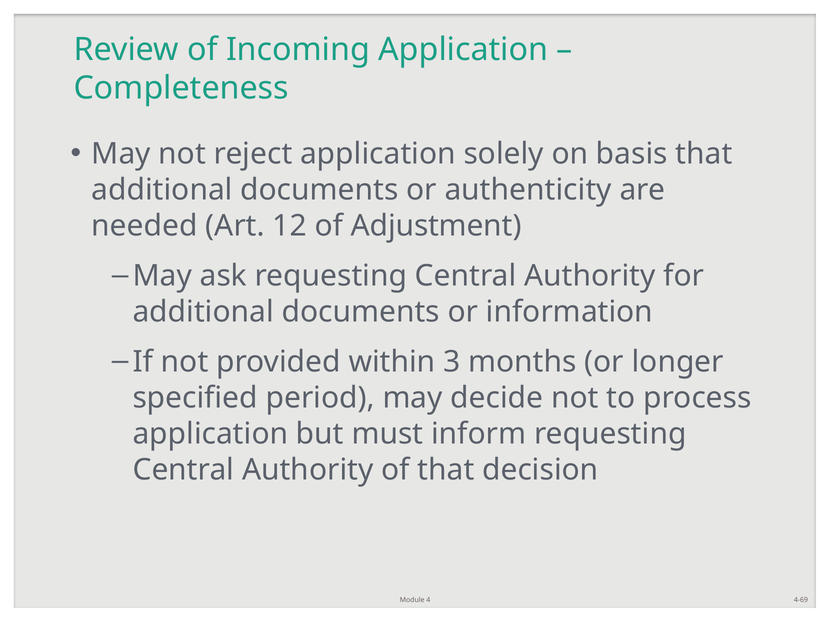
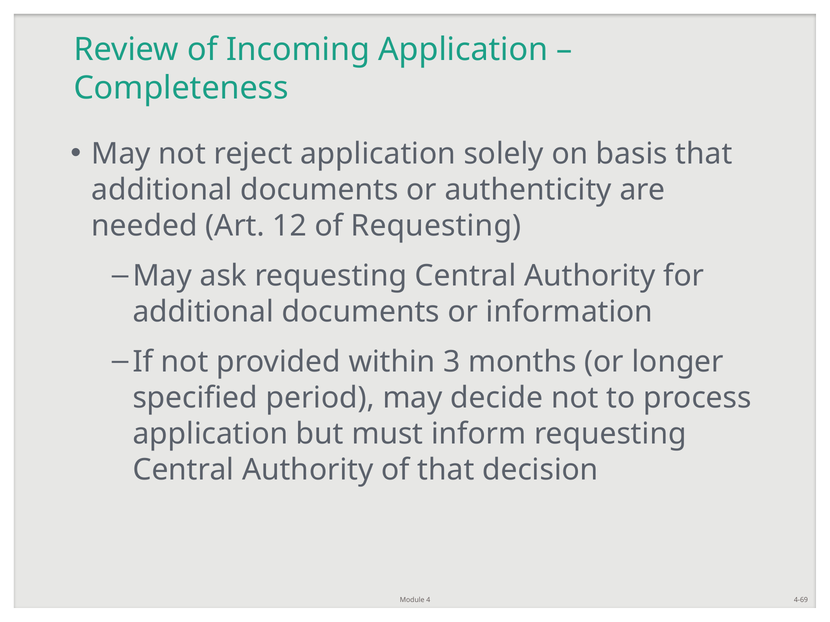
of Adjustment: Adjustment -> Requesting
